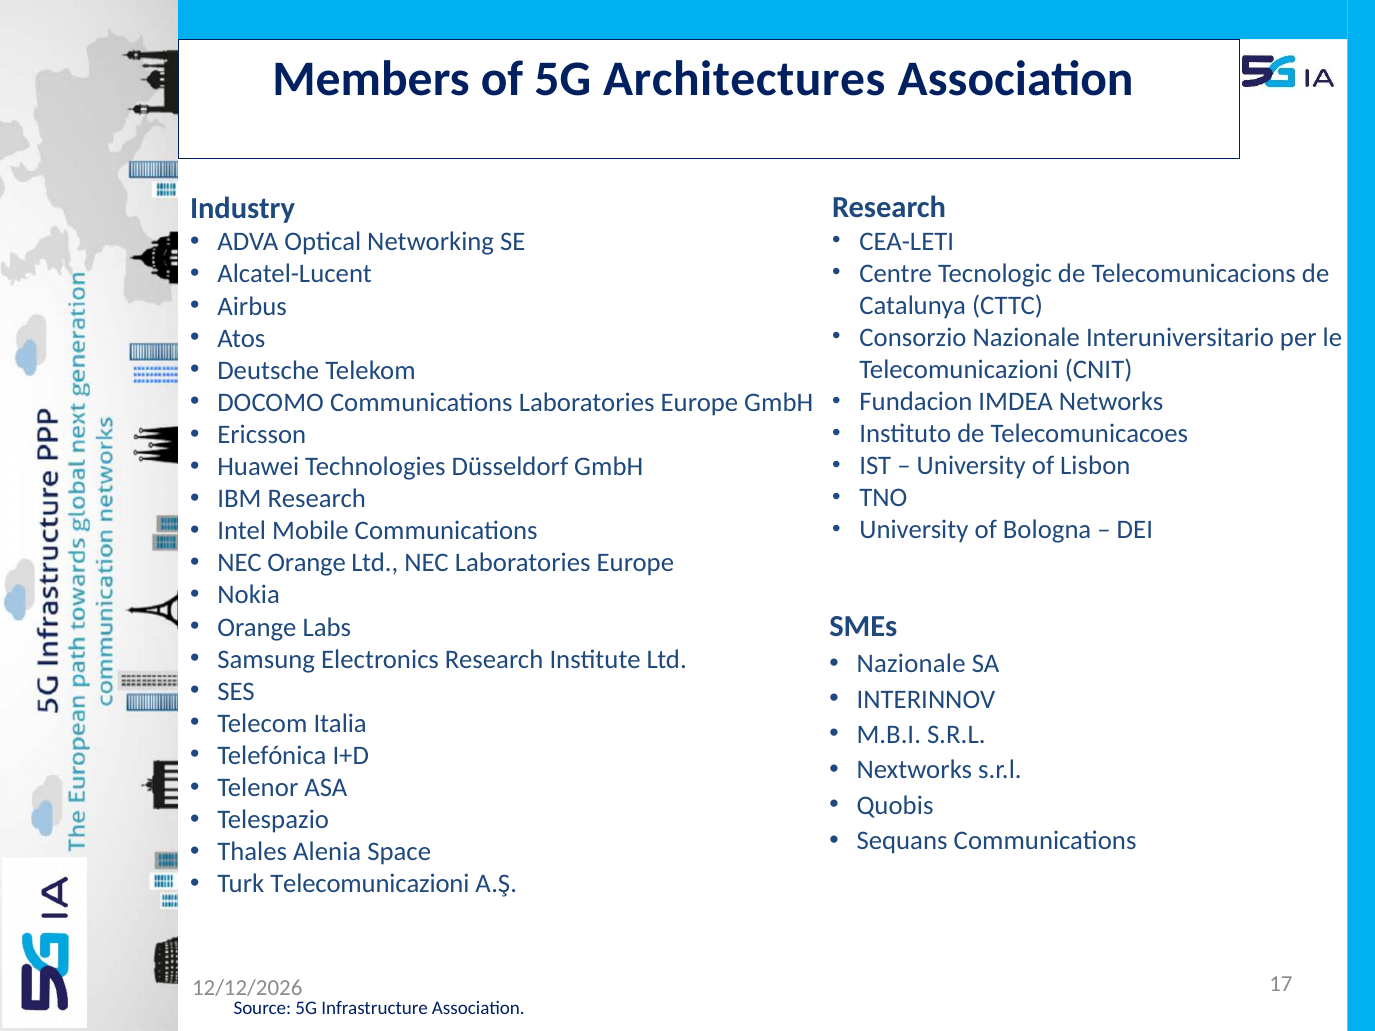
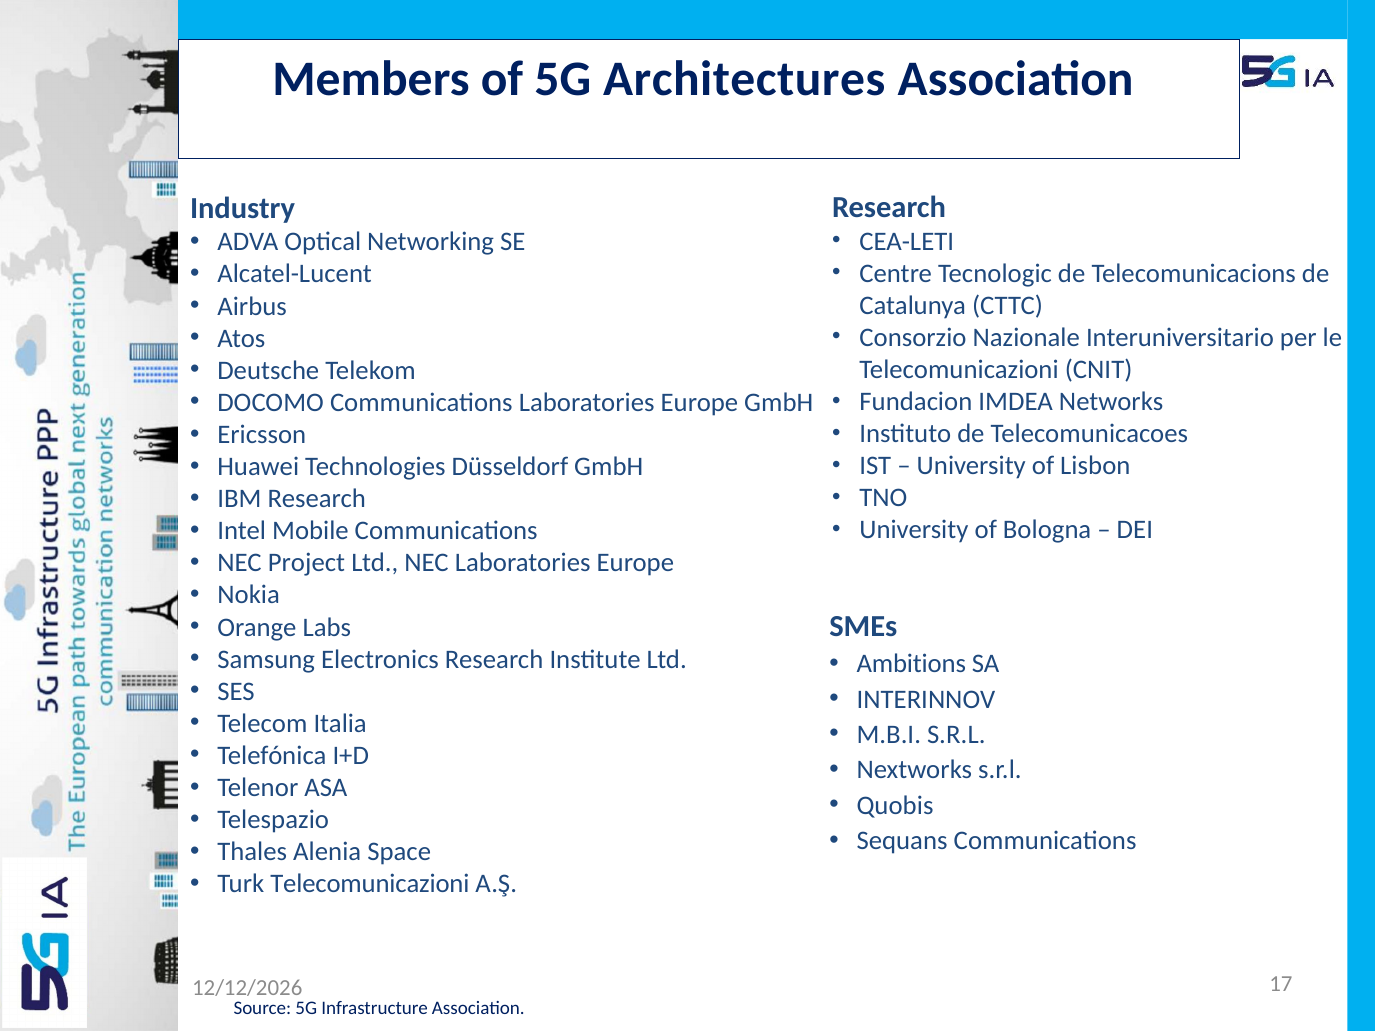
NEC Orange: Orange -> Project
Nazionale at (911, 664): Nazionale -> Ambitions
